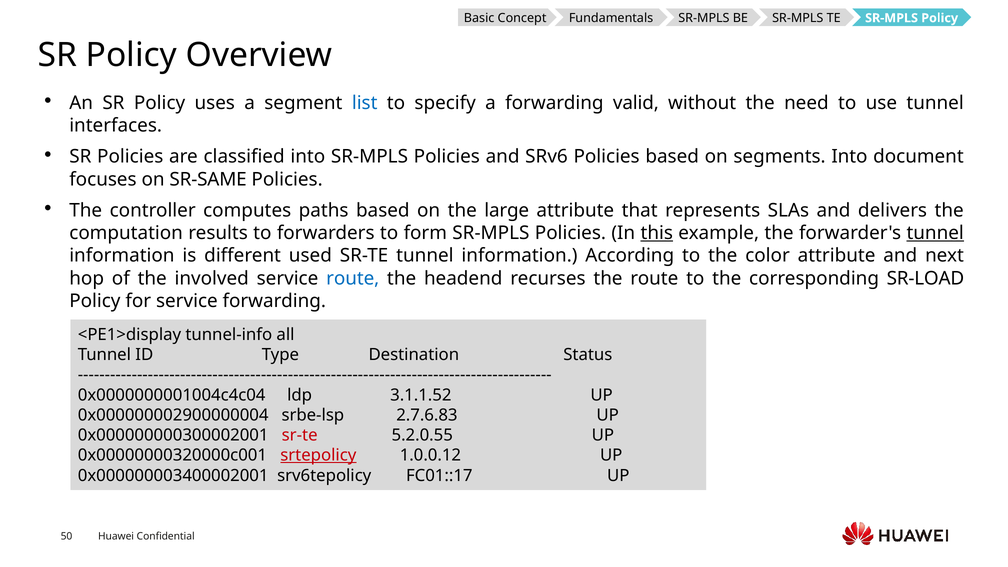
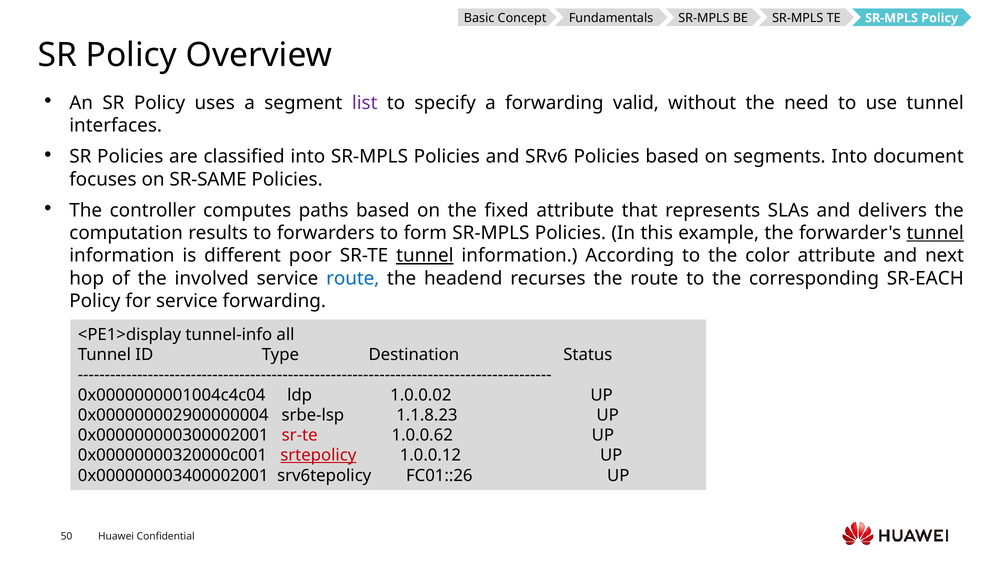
list colour: blue -> purple
large: large -> fixed
this underline: present -> none
used: used -> poor
tunnel at (425, 256) underline: none -> present
SR-LOAD: SR-LOAD -> SR-EACH
3.1.1.52: 3.1.1.52 -> 1.0.0.02
2.7.6.83: 2.7.6.83 -> 1.1.8.23
5.2.0.55: 5.2.0.55 -> 1.0.0.62
FC01::17: FC01::17 -> FC01::26
